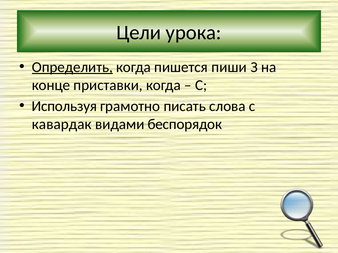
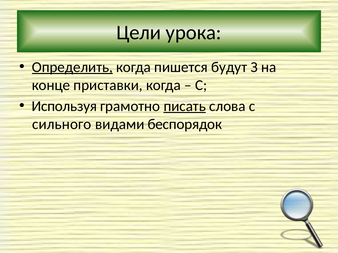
пиши: пиши -> будут
писать underline: none -> present
кавардак: кавардак -> сильного
